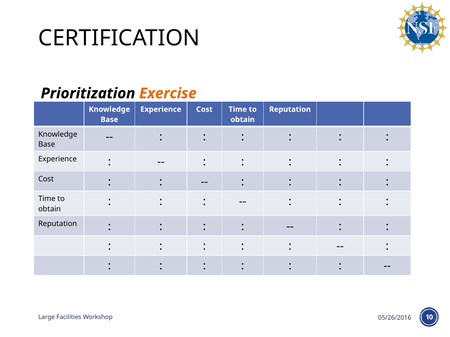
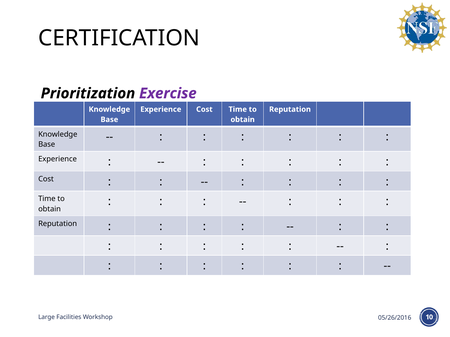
Exercise colour: orange -> purple
